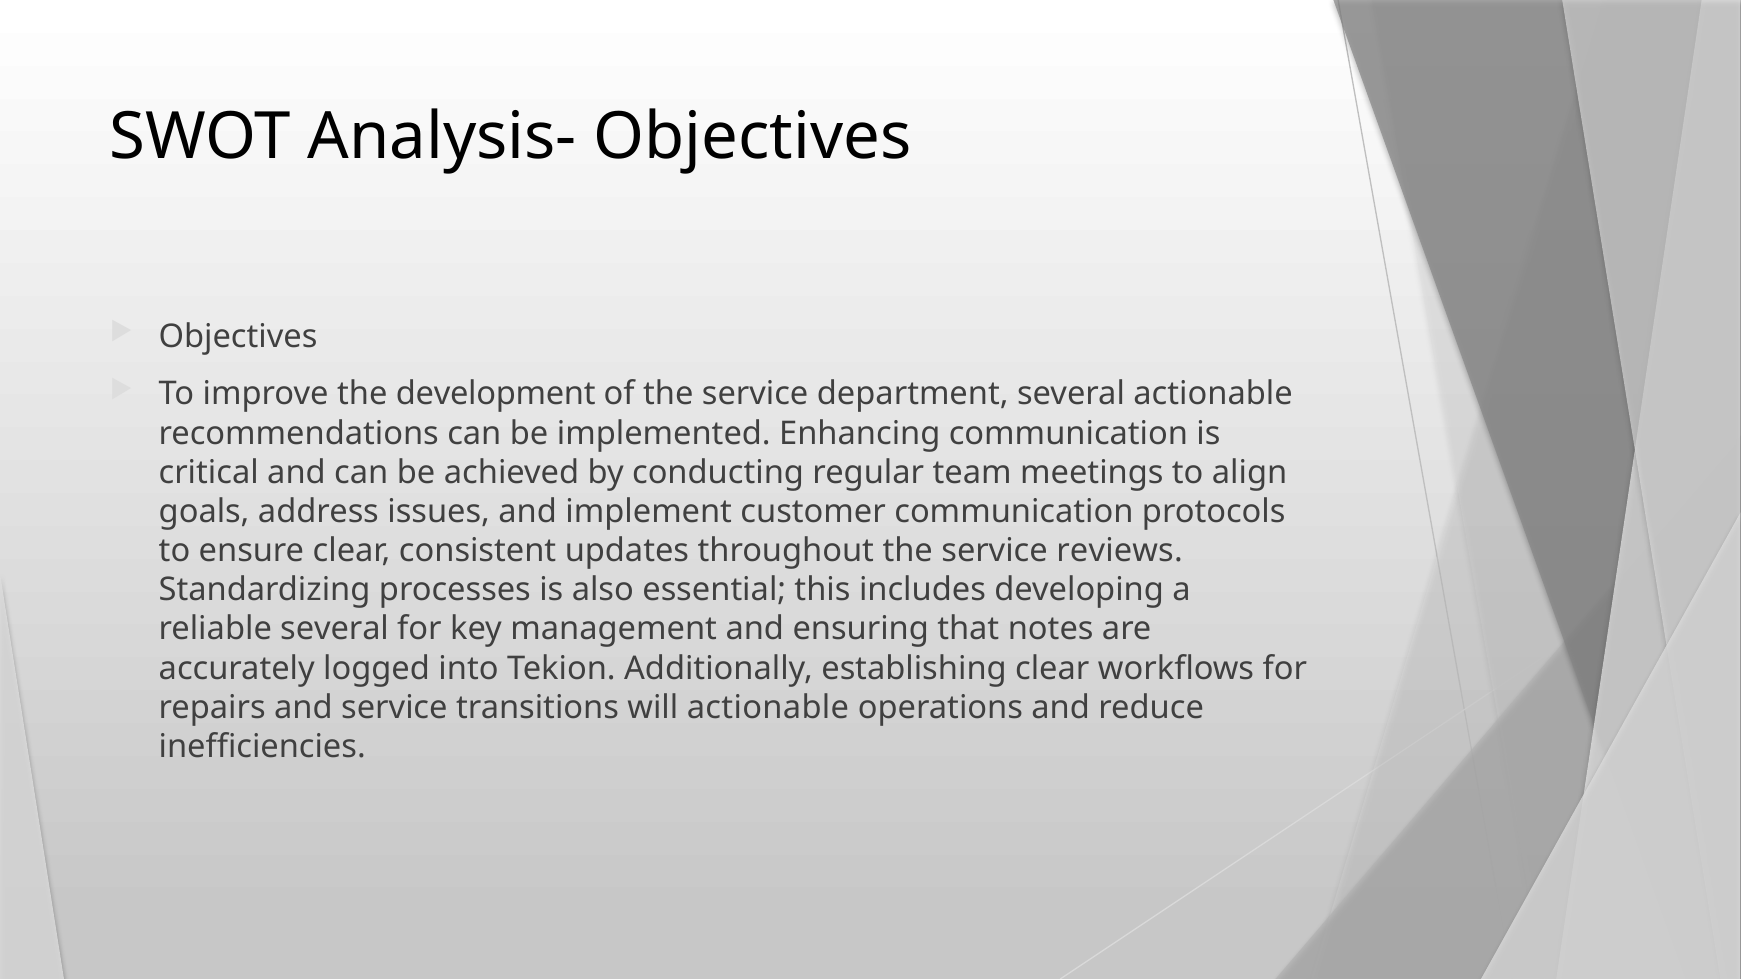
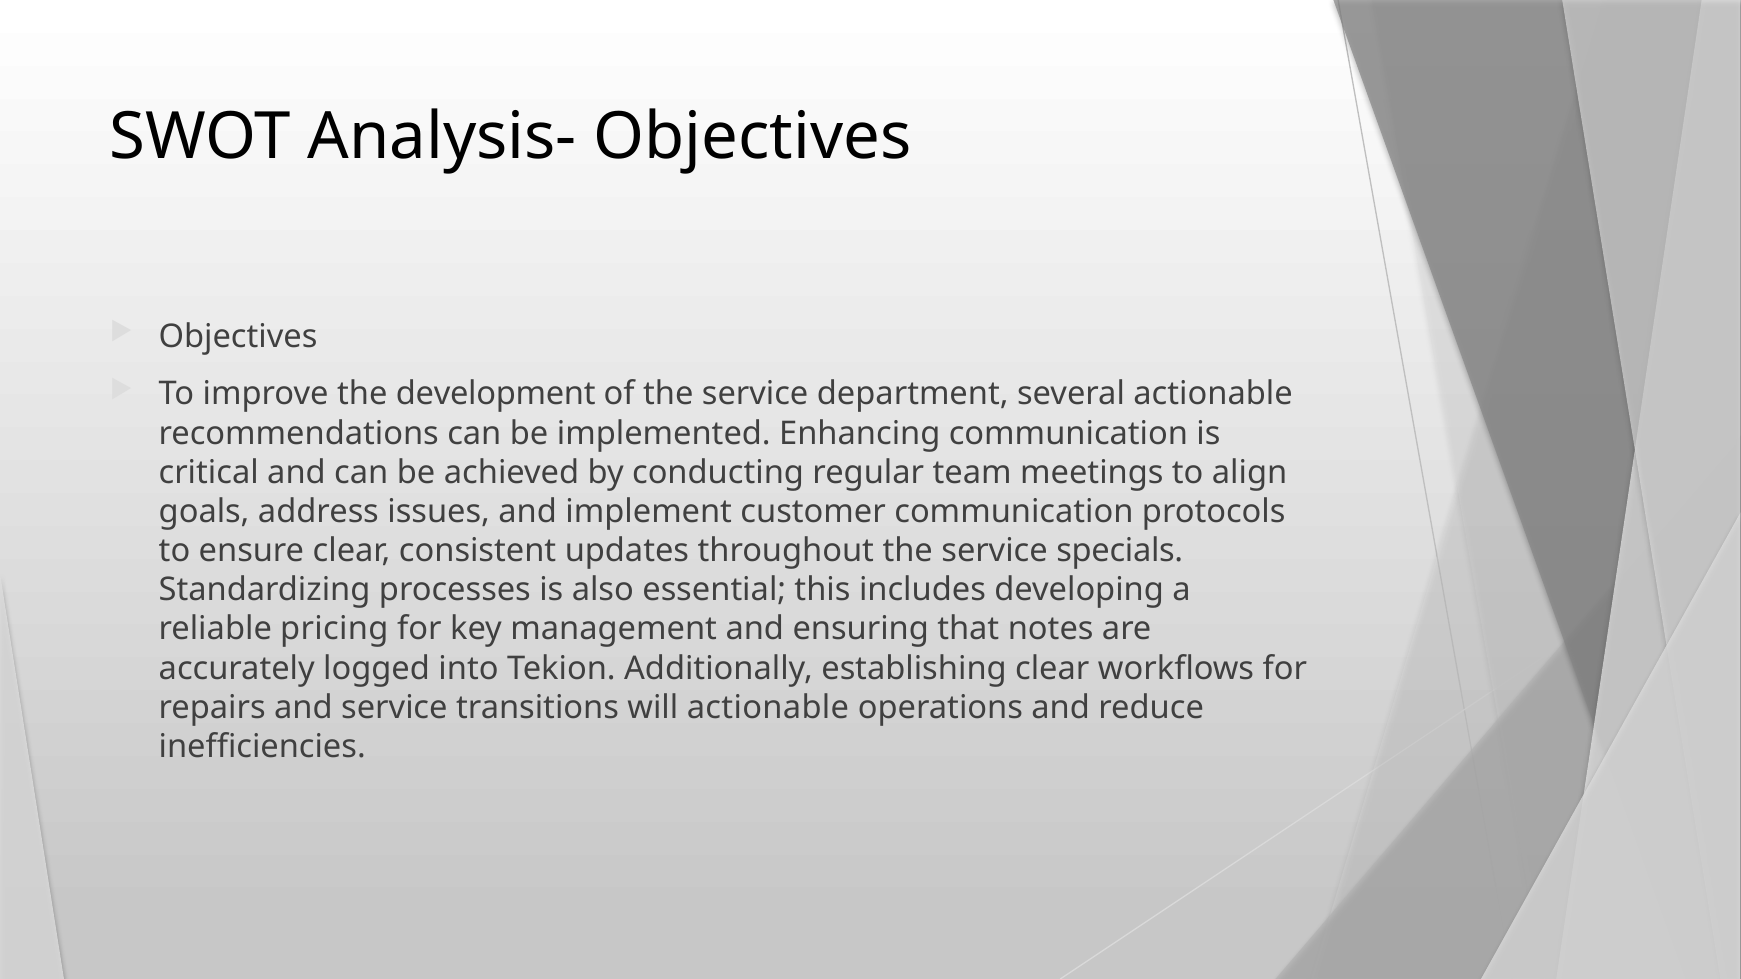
reviews: reviews -> specials
reliable several: several -> pricing
